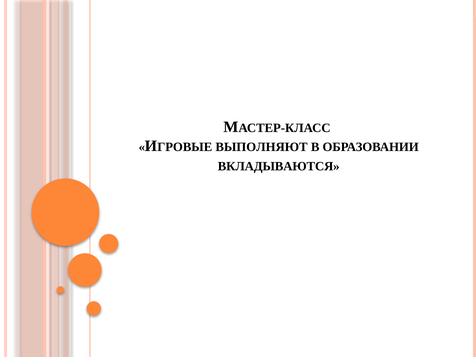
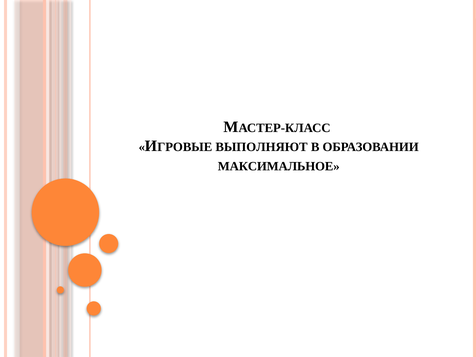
ВКЛАДЫВАЮТСЯ: ВКЛАДЫВАЮТСЯ -> МАКСИМАЛЬНОЕ
